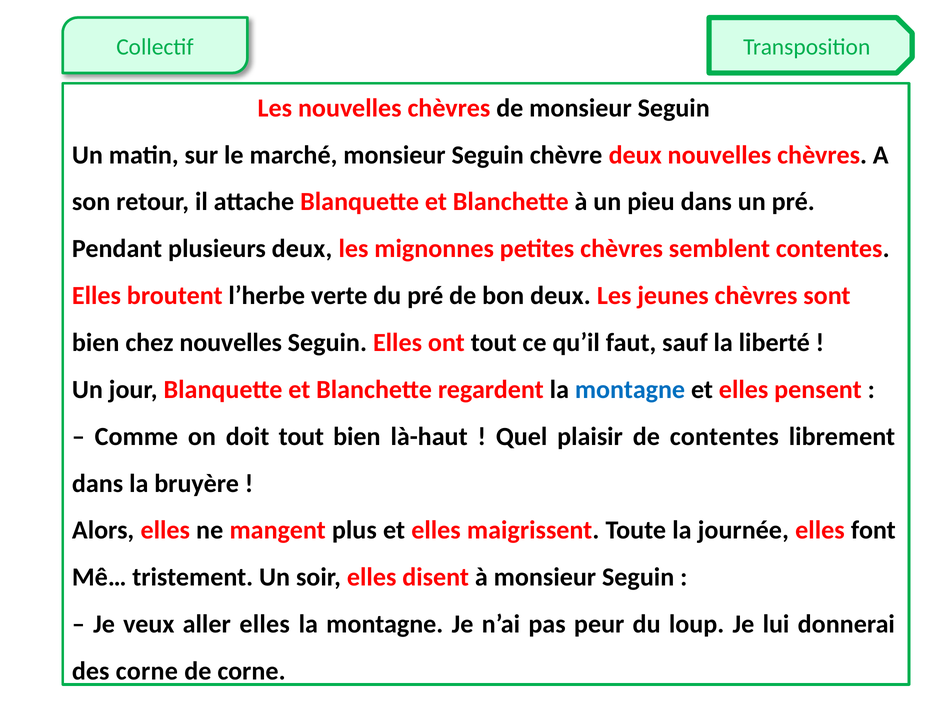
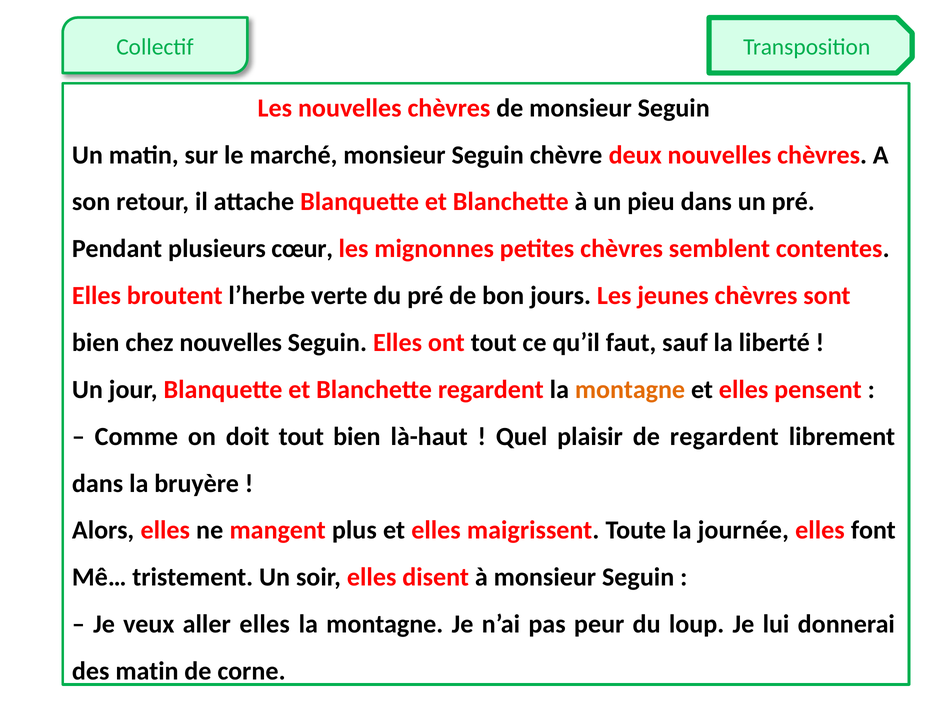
plusieurs deux: deux -> cœur
bon deux: deux -> jours
montagne at (630, 389) colour: blue -> orange
de contentes: contentes -> regardent
des corne: corne -> matin
